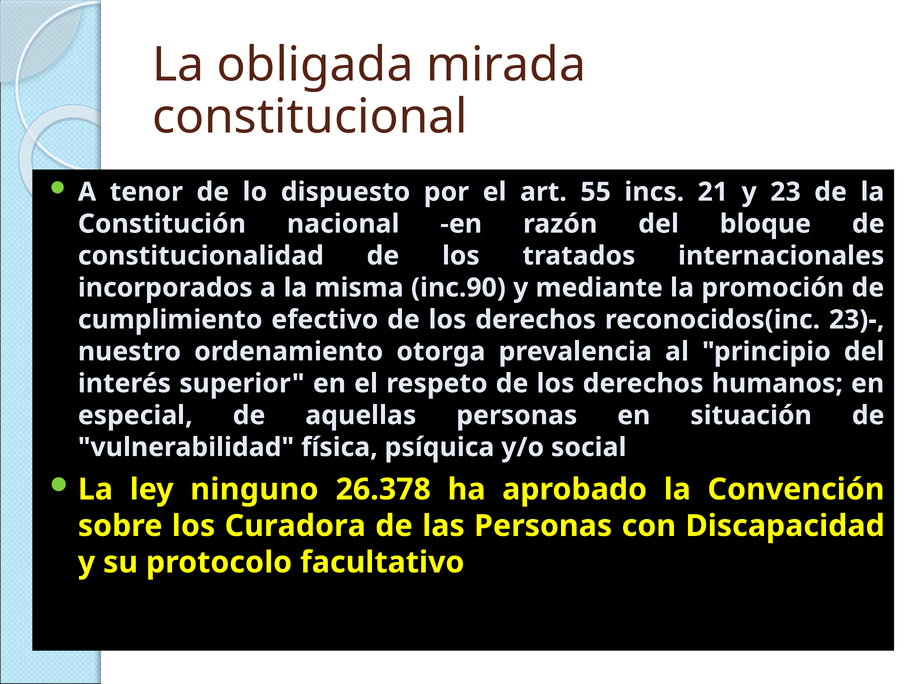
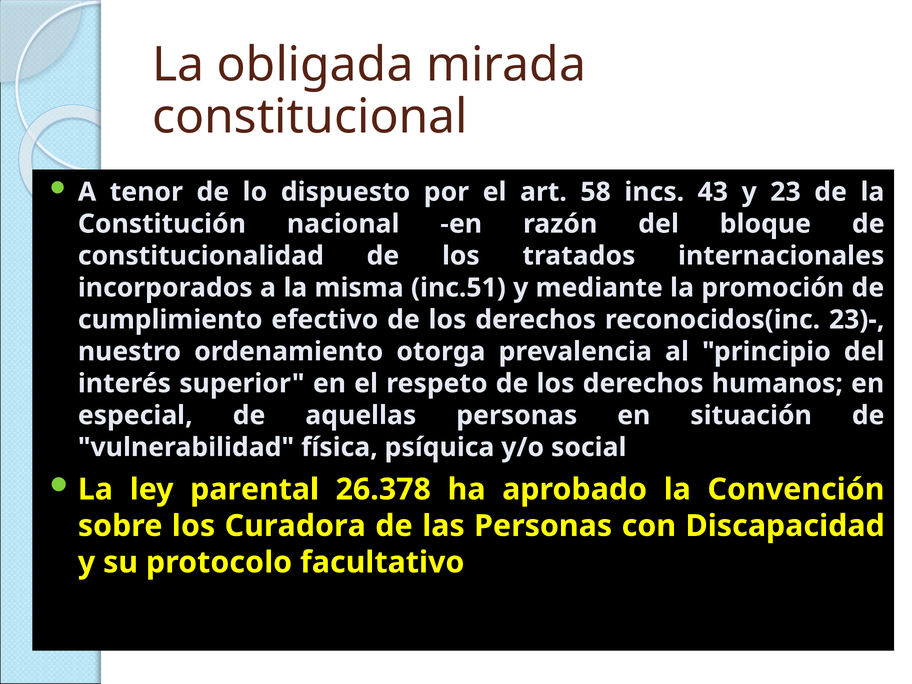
55: 55 -> 58
21: 21 -> 43
inc.90: inc.90 -> inc.51
ninguno: ninguno -> parental
